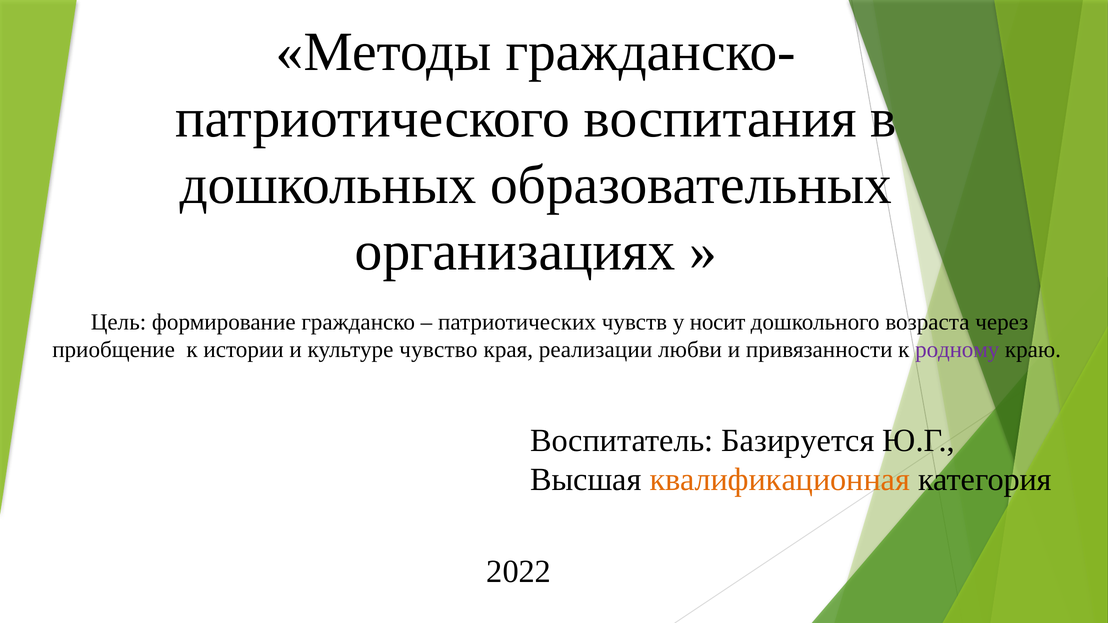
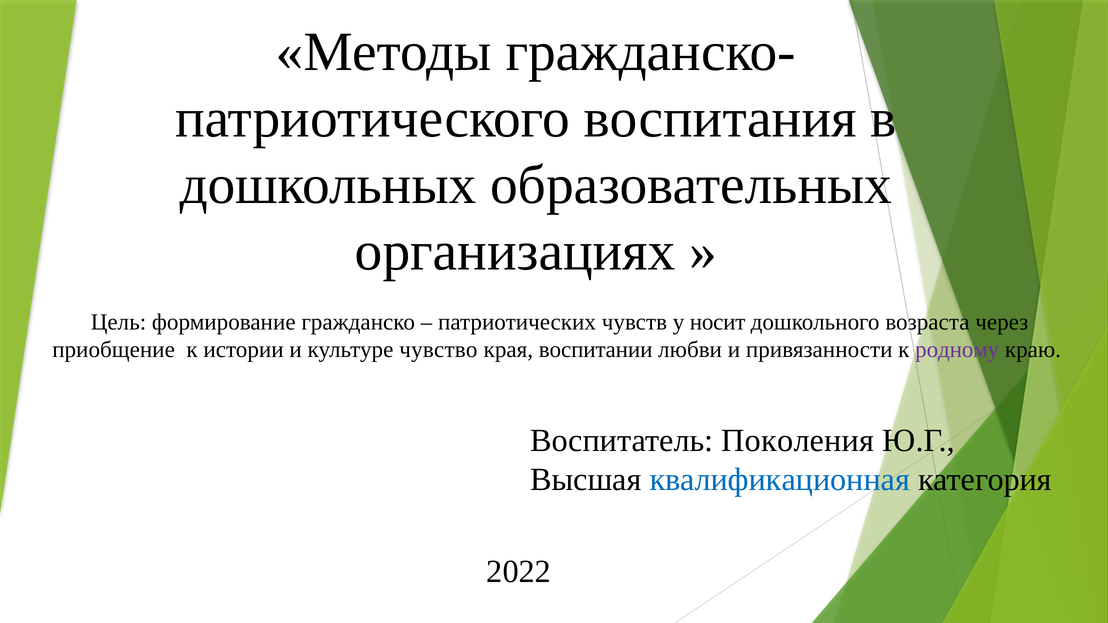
реализации: реализации -> воспитании
Базируется: Базируется -> Поколения
квалификационная colour: orange -> blue
